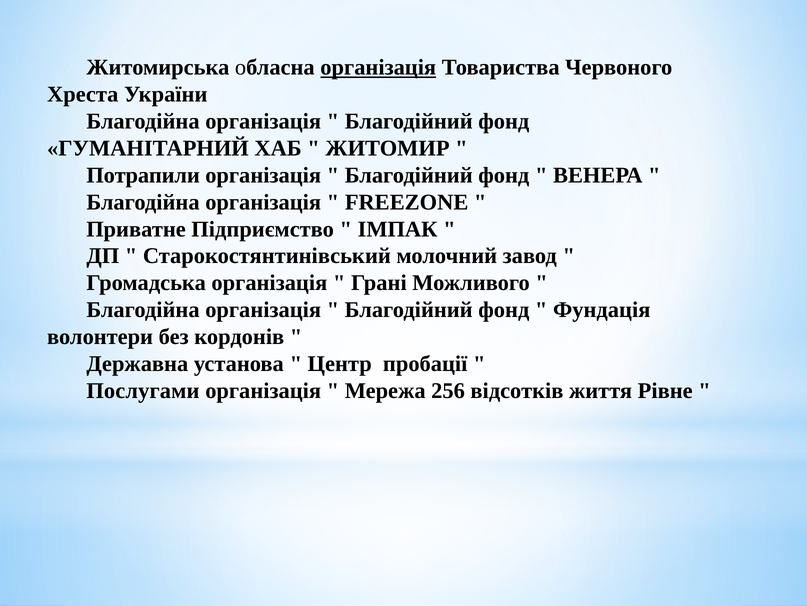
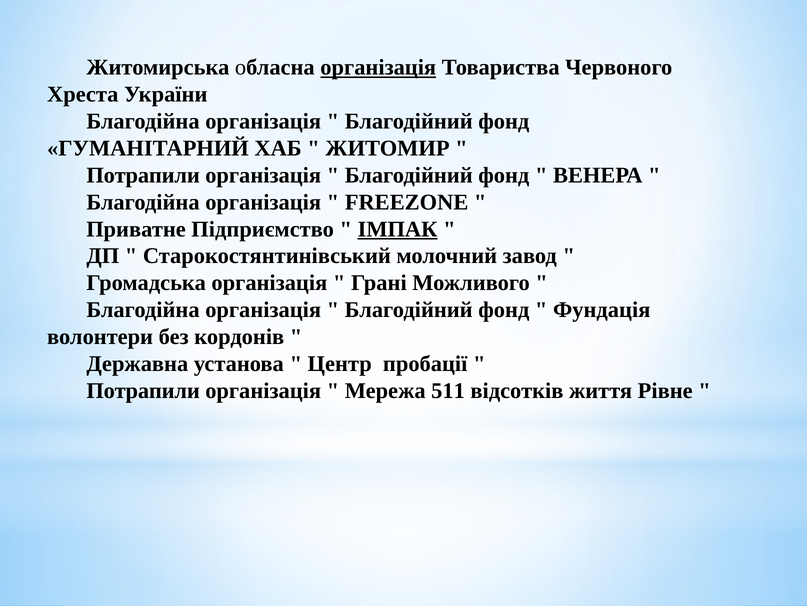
ІМПАК underline: none -> present
Послугами at (143, 390): Послугами -> Потрапили
256: 256 -> 511
